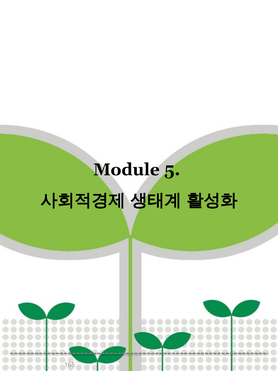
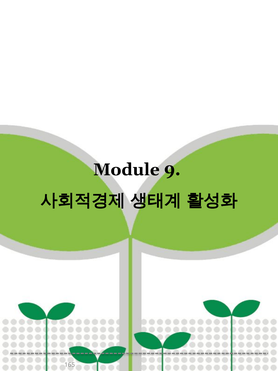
5: 5 -> 9
